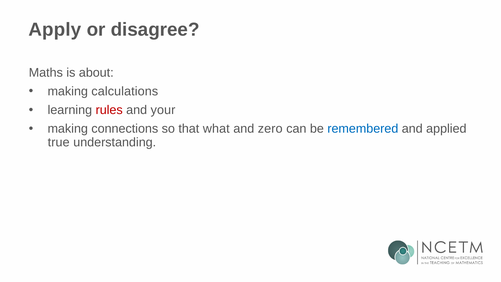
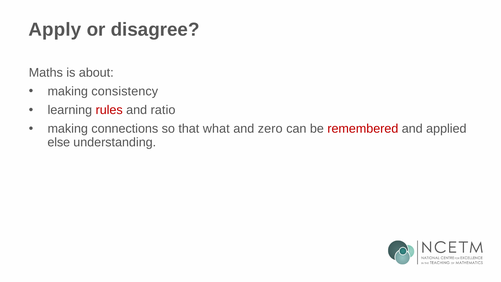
calculations: calculations -> consistency
your: your -> ratio
remembered colour: blue -> red
true: true -> else
